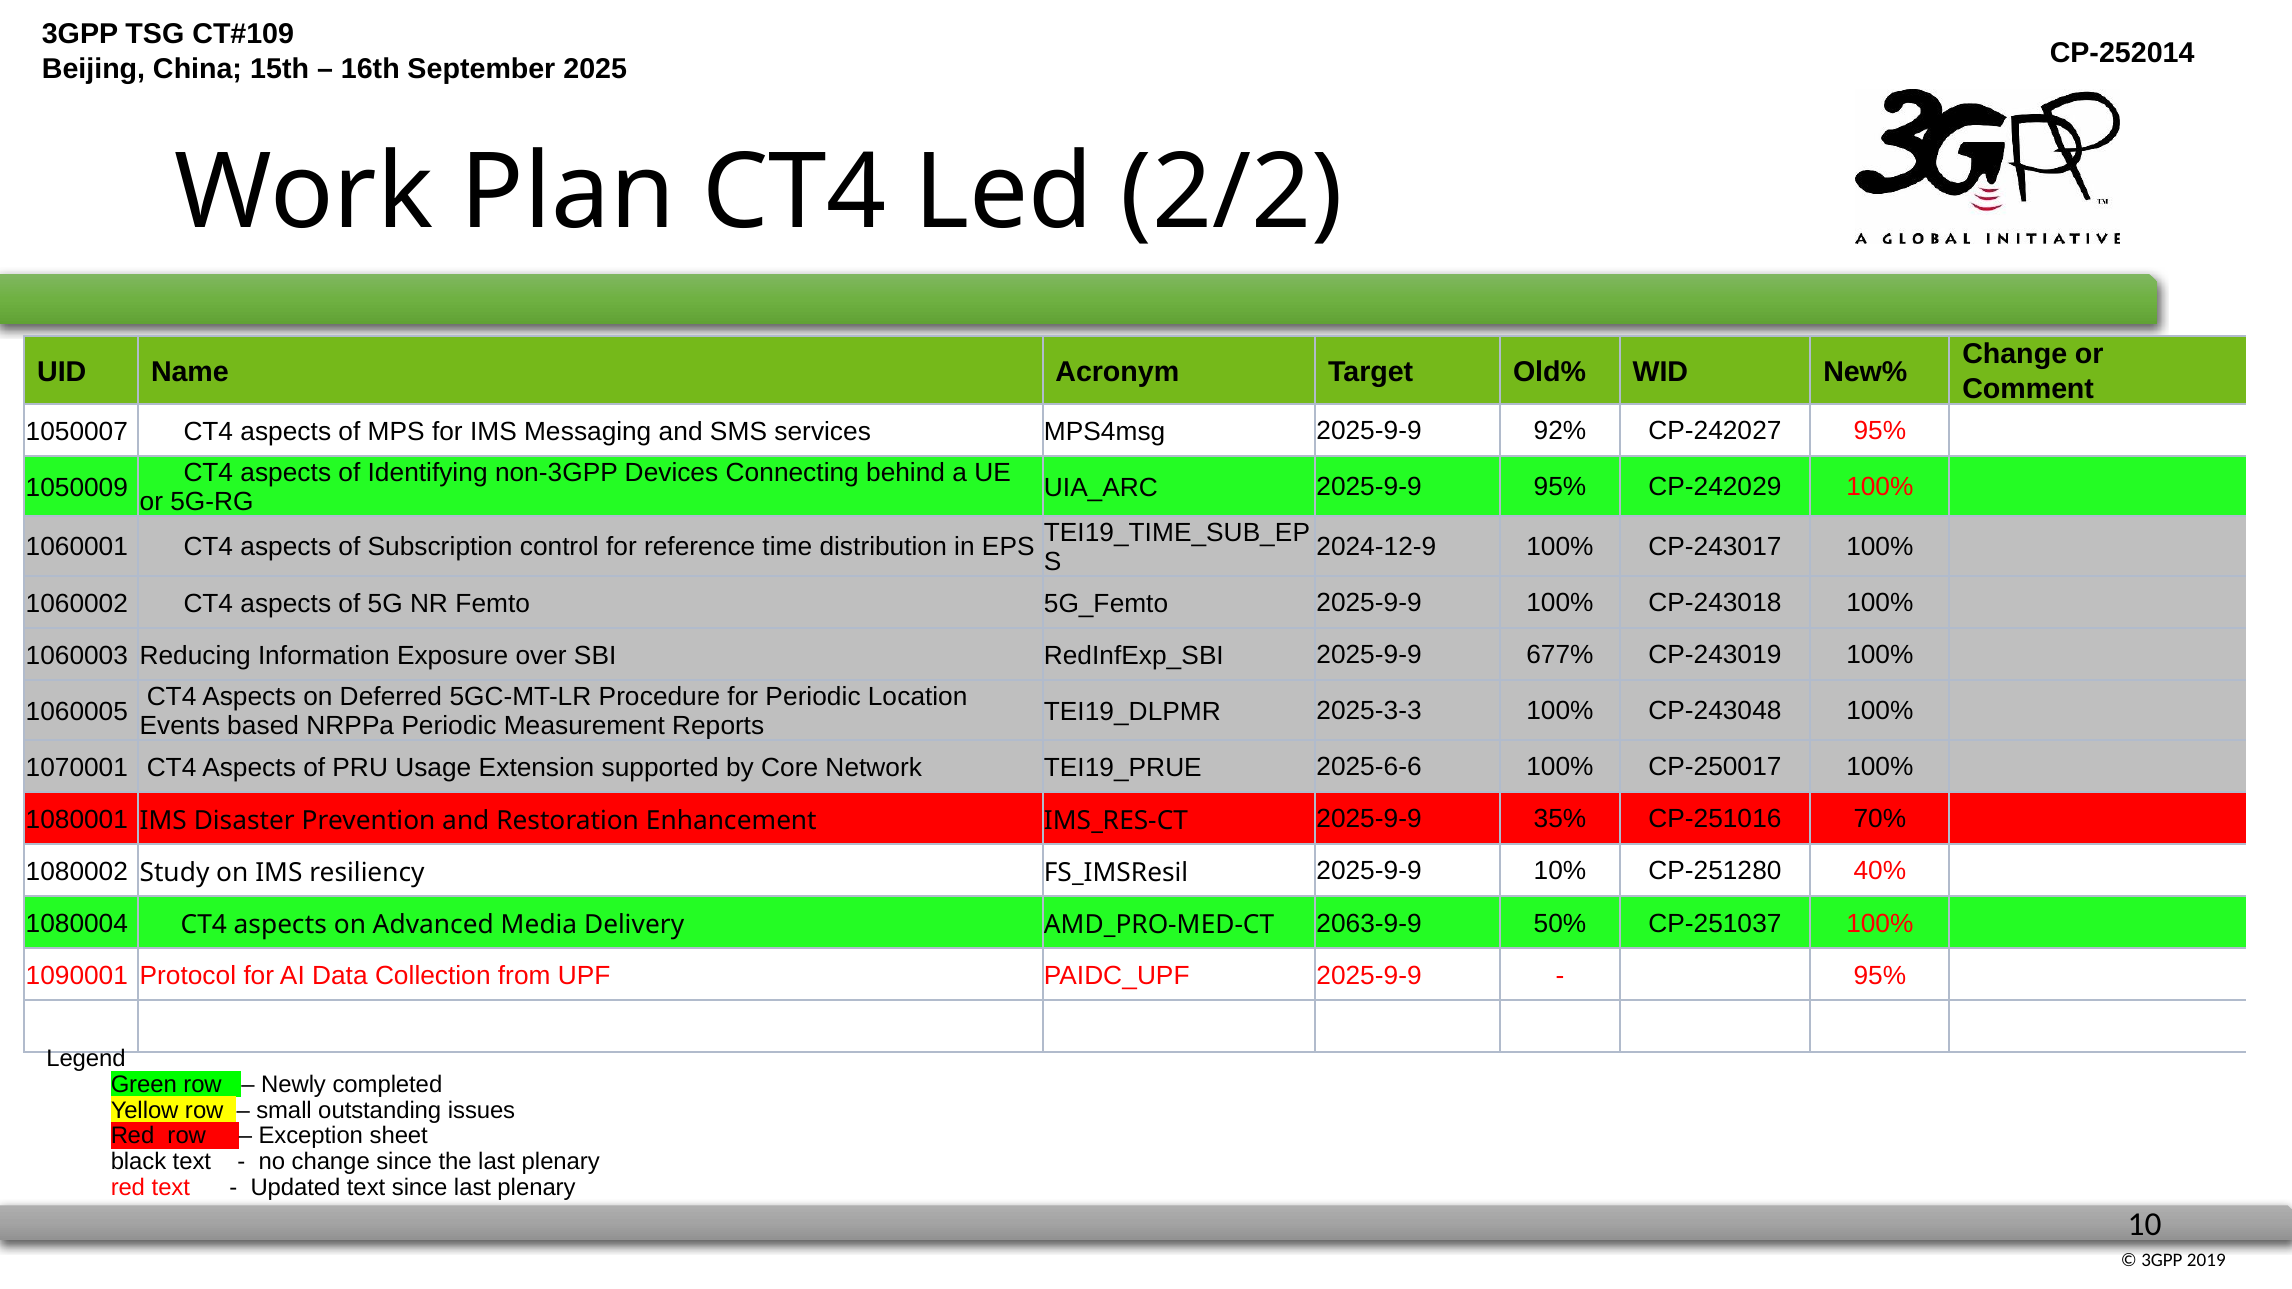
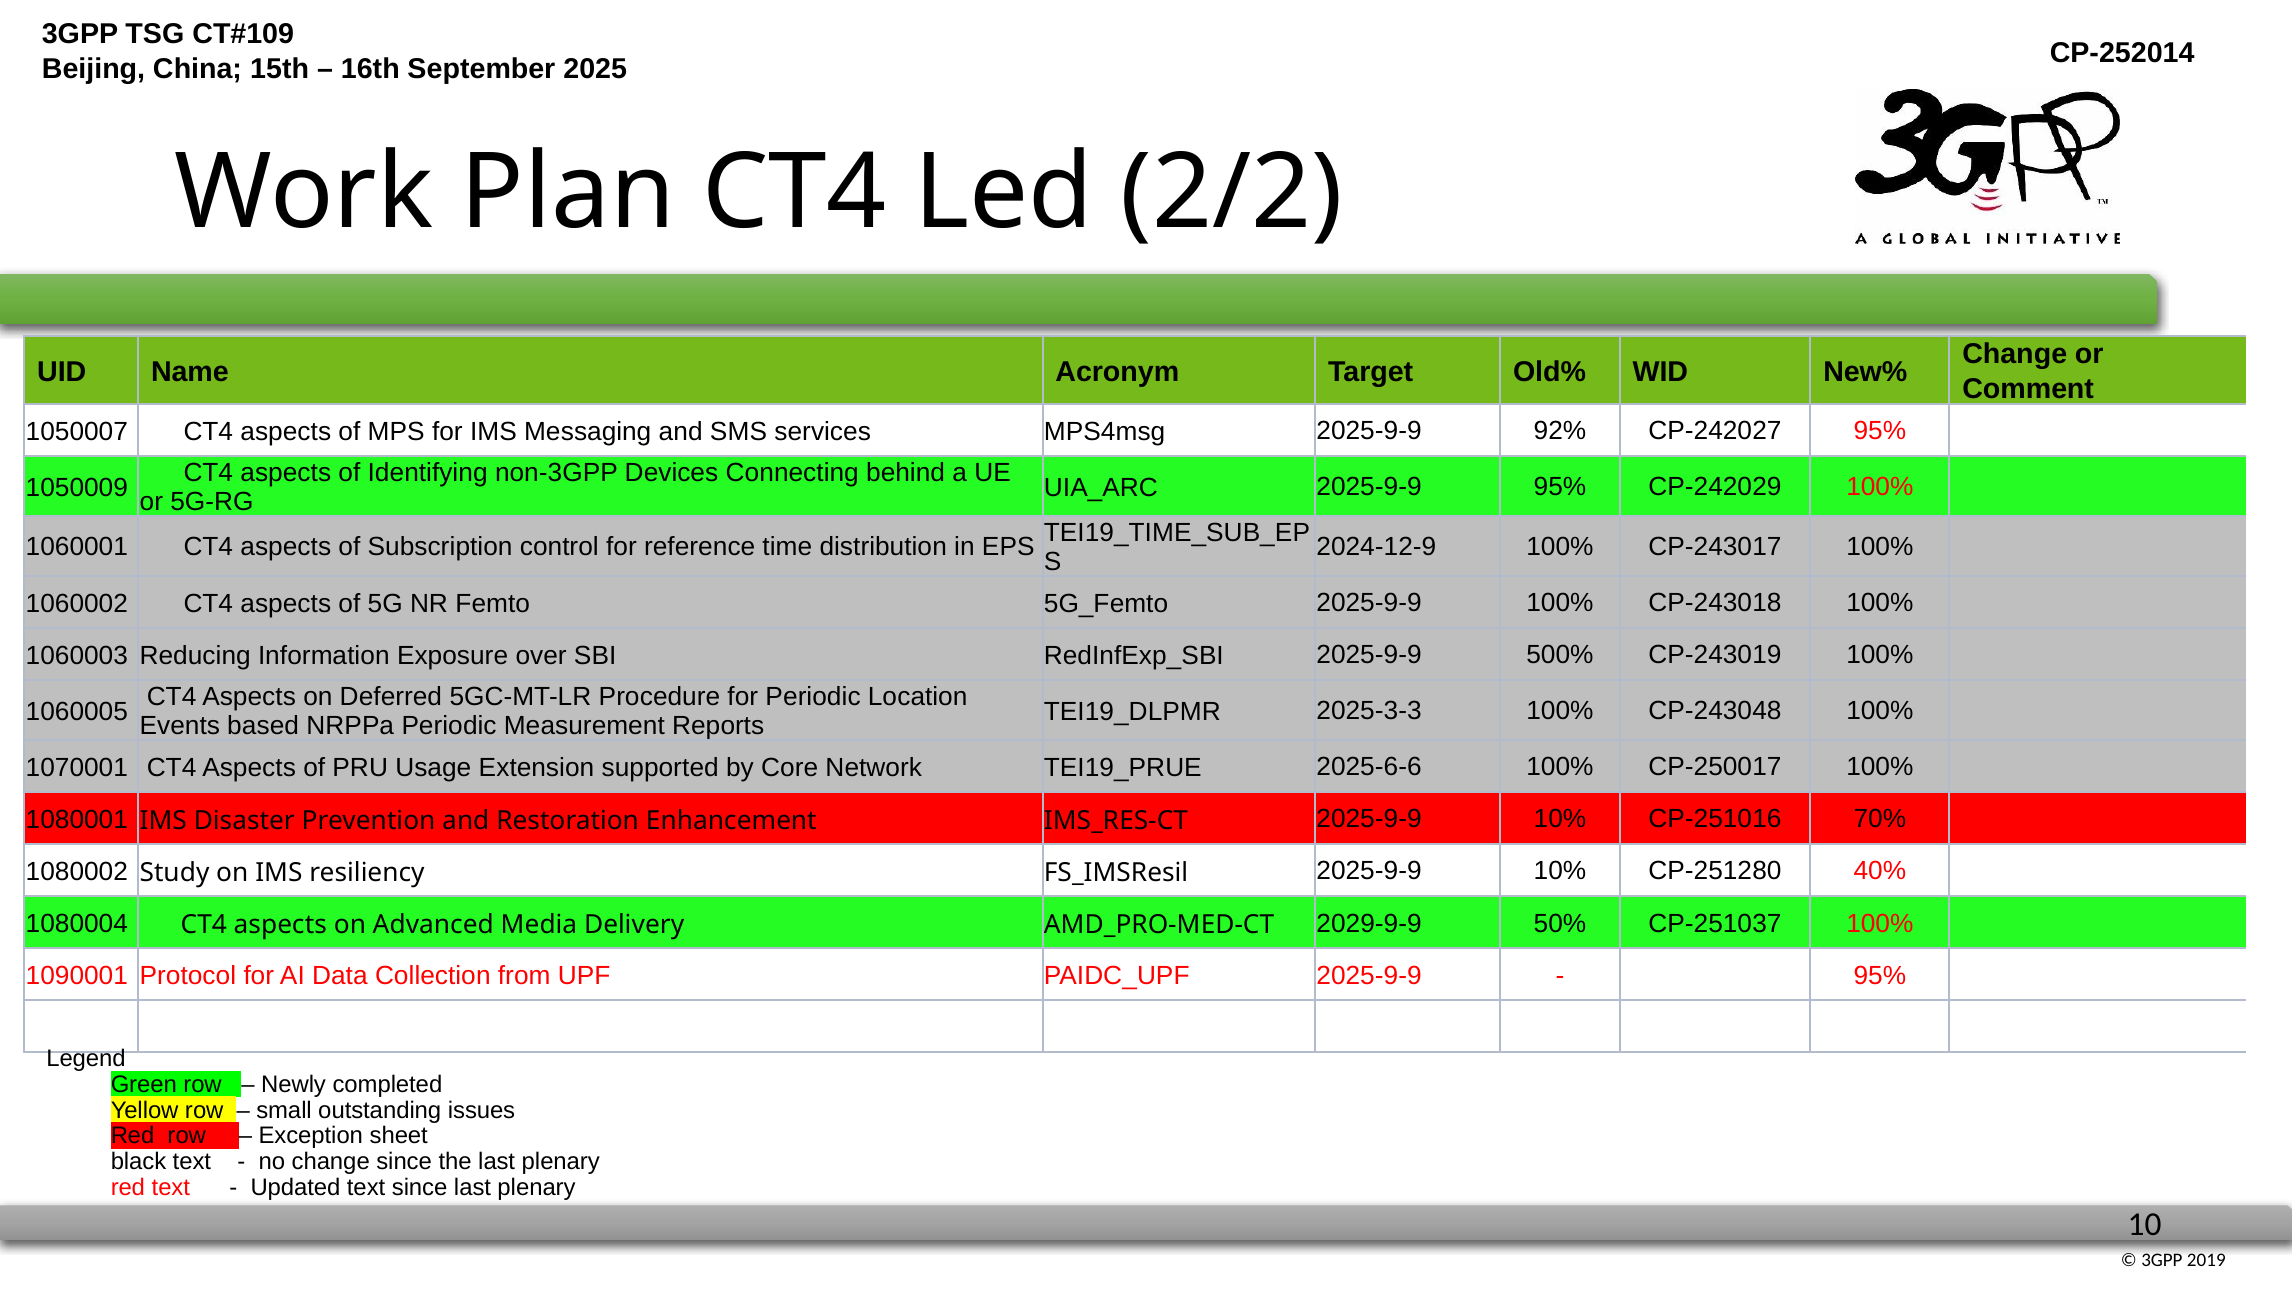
677%: 677% -> 500%
35% at (1560, 819): 35% -> 10%
2063-9-9: 2063-9-9 -> 2029-9-9
